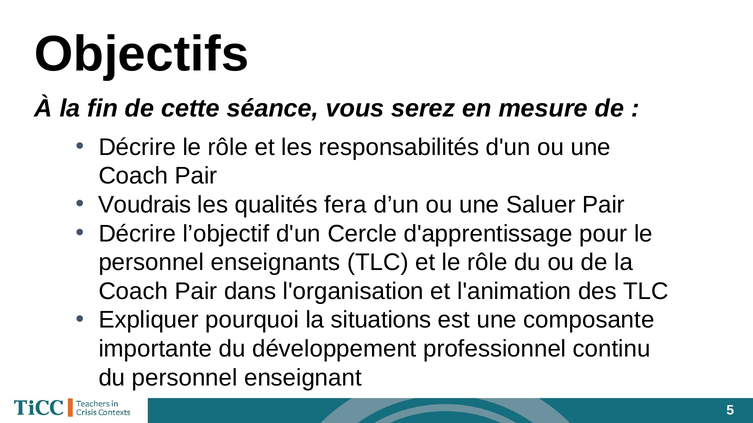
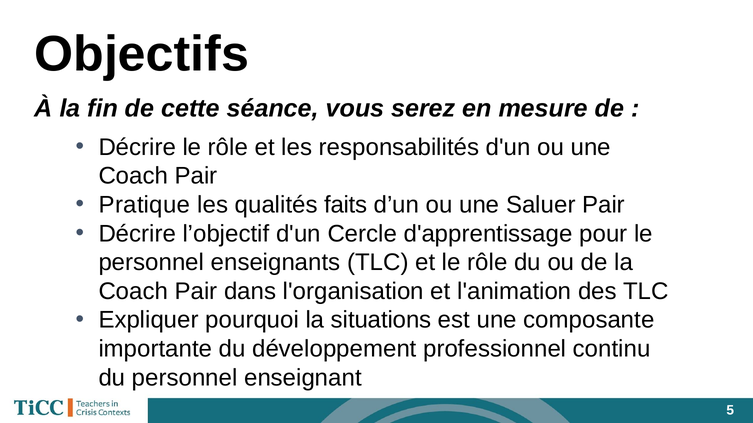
Voudrais: Voudrais -> Pratique
fera: fera -> faits
